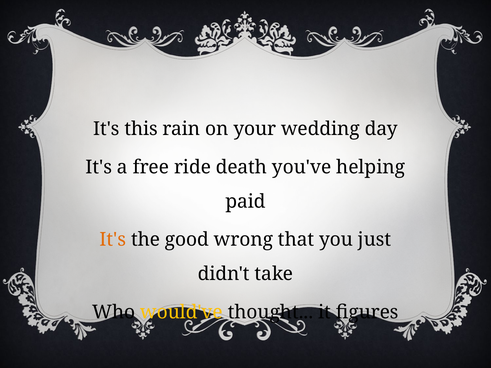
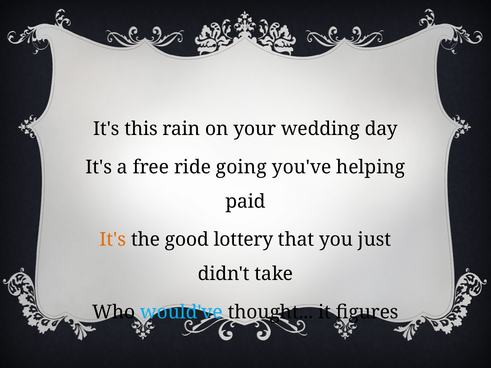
death: death -> going
wrong: wrong -> lottery
would've colour: yellow -> light blue
